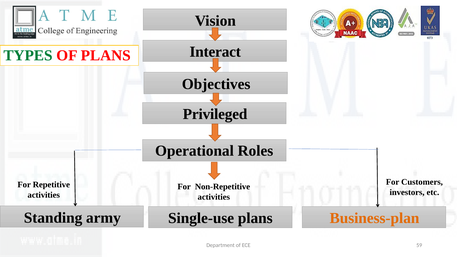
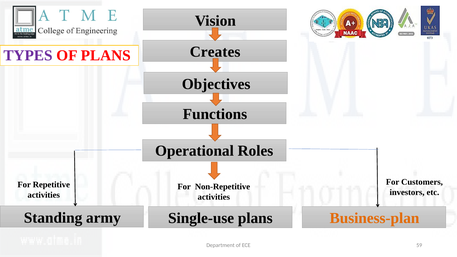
Interact: Interact -> Creates
TYPES colour: green -> purple
Privileged: Privileged -> Functions
